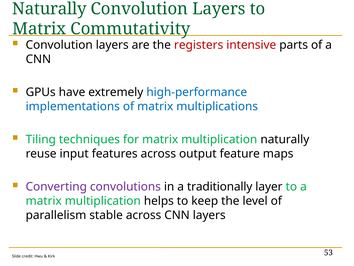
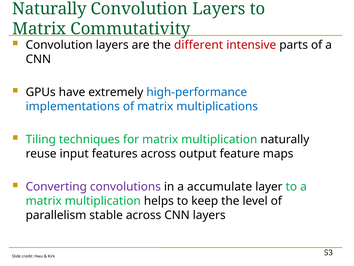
registers: registers -> different
traditionally: traditionally -> accumulate
